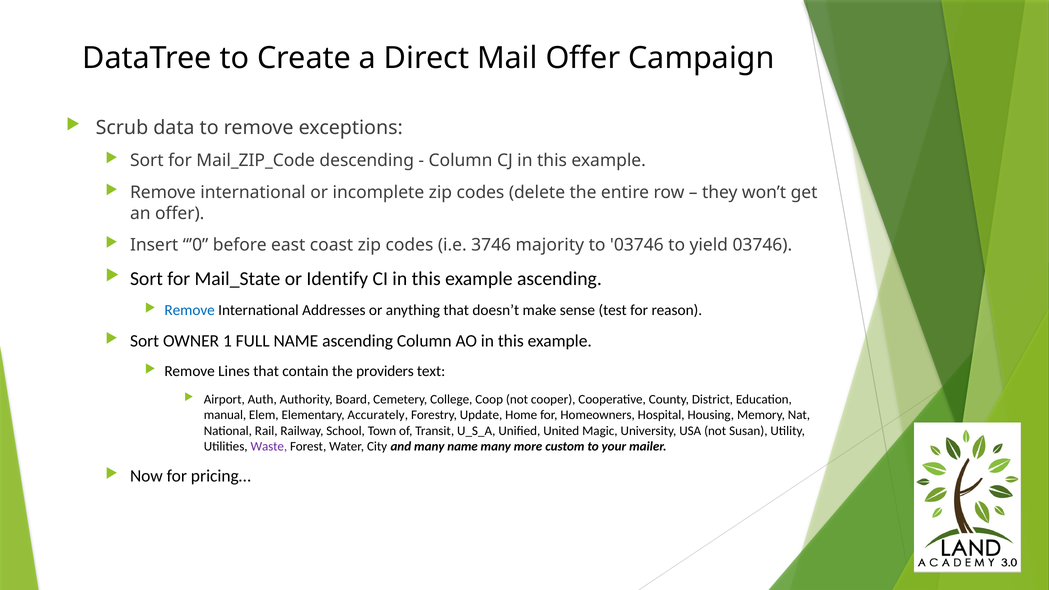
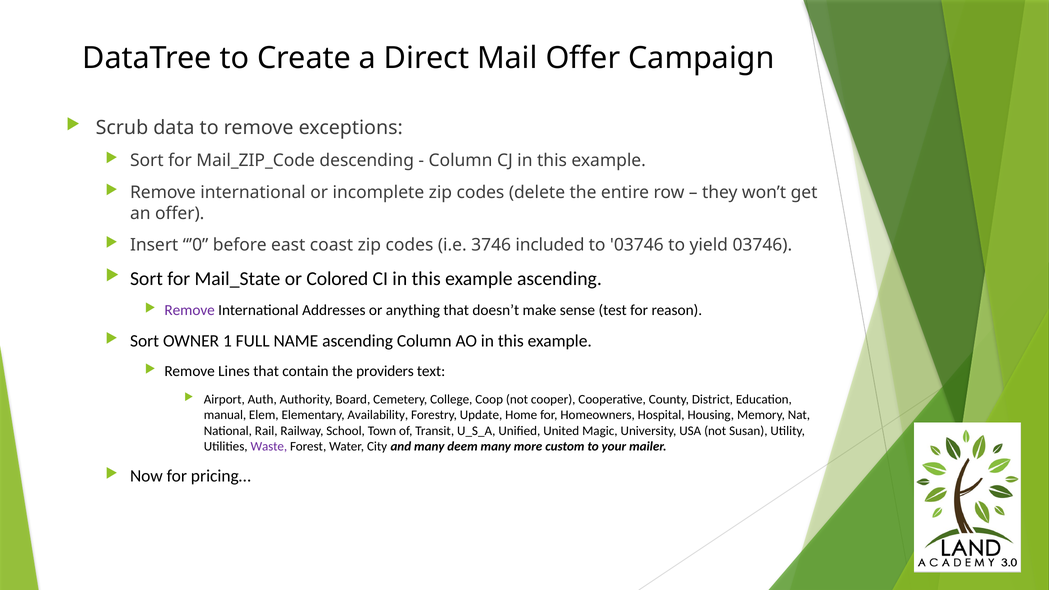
majority: majority -> included
Identify: Identify -> Colored
Remove at (190, 310) colour: blue -> purple
Accurately: Accurately -> Availability
many name: name -> deem
